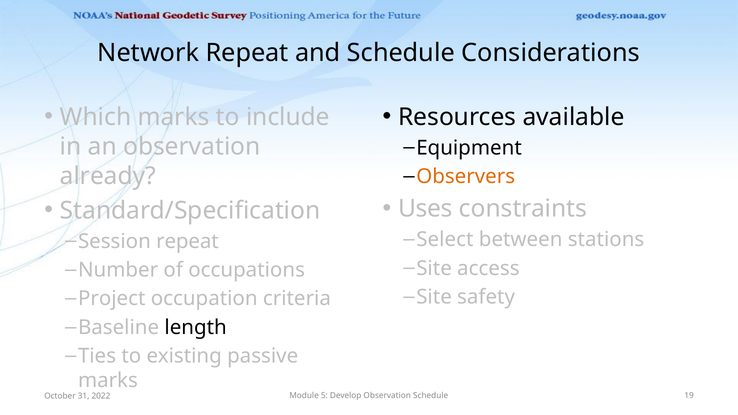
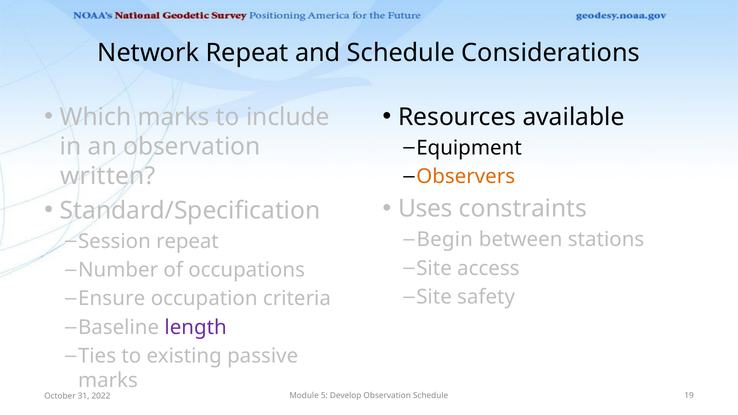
already: already -> written
Select: Select -> Begin
Project: Project -> Ensure
length colour: black -> purple
